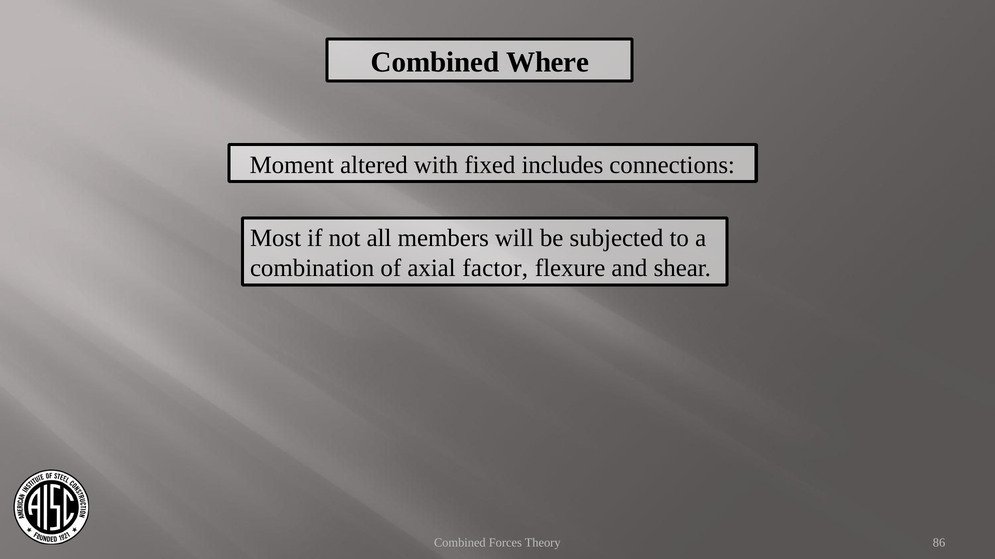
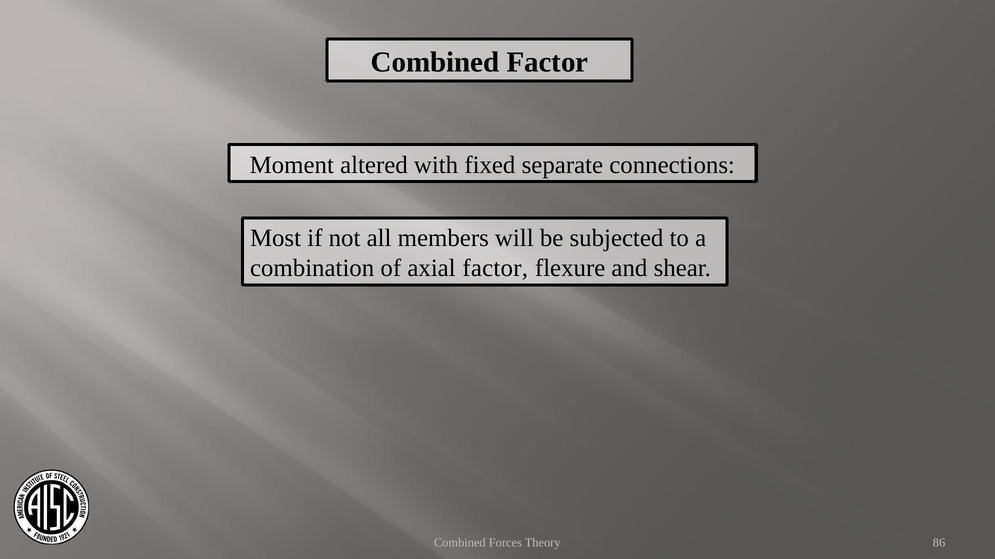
Combined Where: Where -> Factor
includes: includes -> separate
